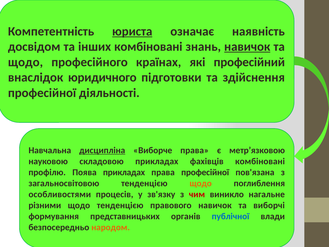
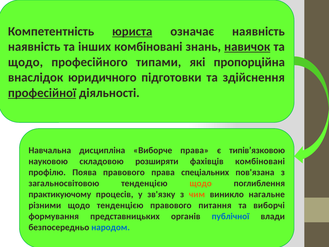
досвідом at (34, 47): досвідом -> наявність
країнах: країнах -> типами
професійний: професійний -> пропорційна
професійної at (42, 93) underline: none -> present
дисципліна underline: present -> none
метр’язковою: метр’язковою -> типів’язковою
складовою прикладах: прикладах -> розширяти
Поява прикладах: прикладах -> правового
права професійної: професійної -> спеціальних
особливостями: особливостями -> практикуючому
чим colour: red -> orange
правового навичок: навичок -> питання
народом colour: orange -> blue
